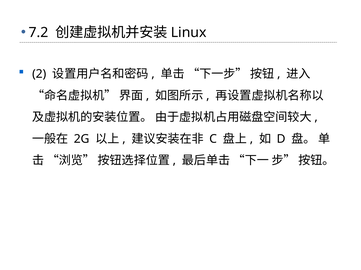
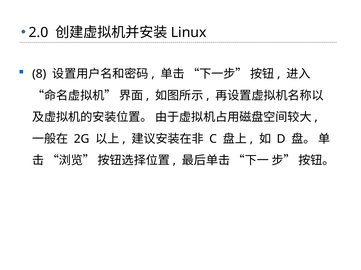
7.2: 7.2 -> 2.0
2: 2 -> 8
